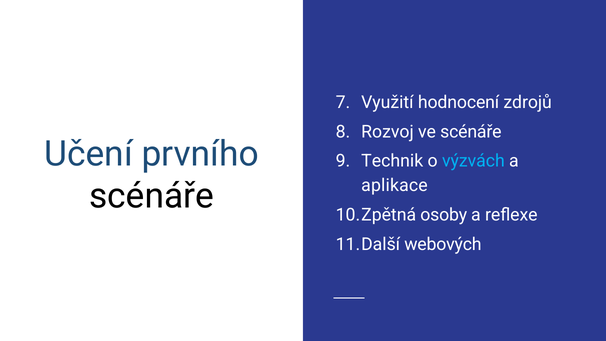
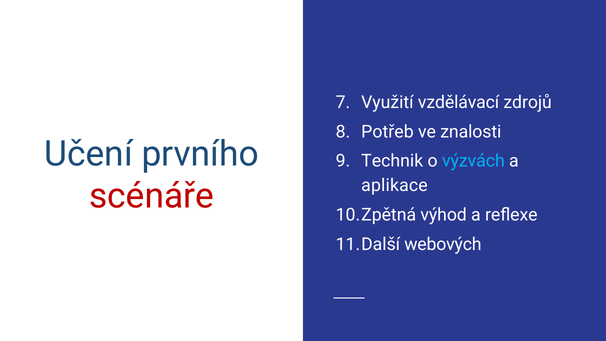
hodnocení: hodnocení -> vzdělávací
Rozvoj: Rozvoj -> Potřeb
ve scénáře: scénáře -> znalosti
scénáře at (152, 196) colour: black -> red
osoby: osoby -> výhod
